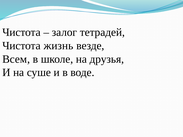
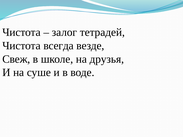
жизнь: жизнь -> всегда
Всем: Всем -> Свеж
